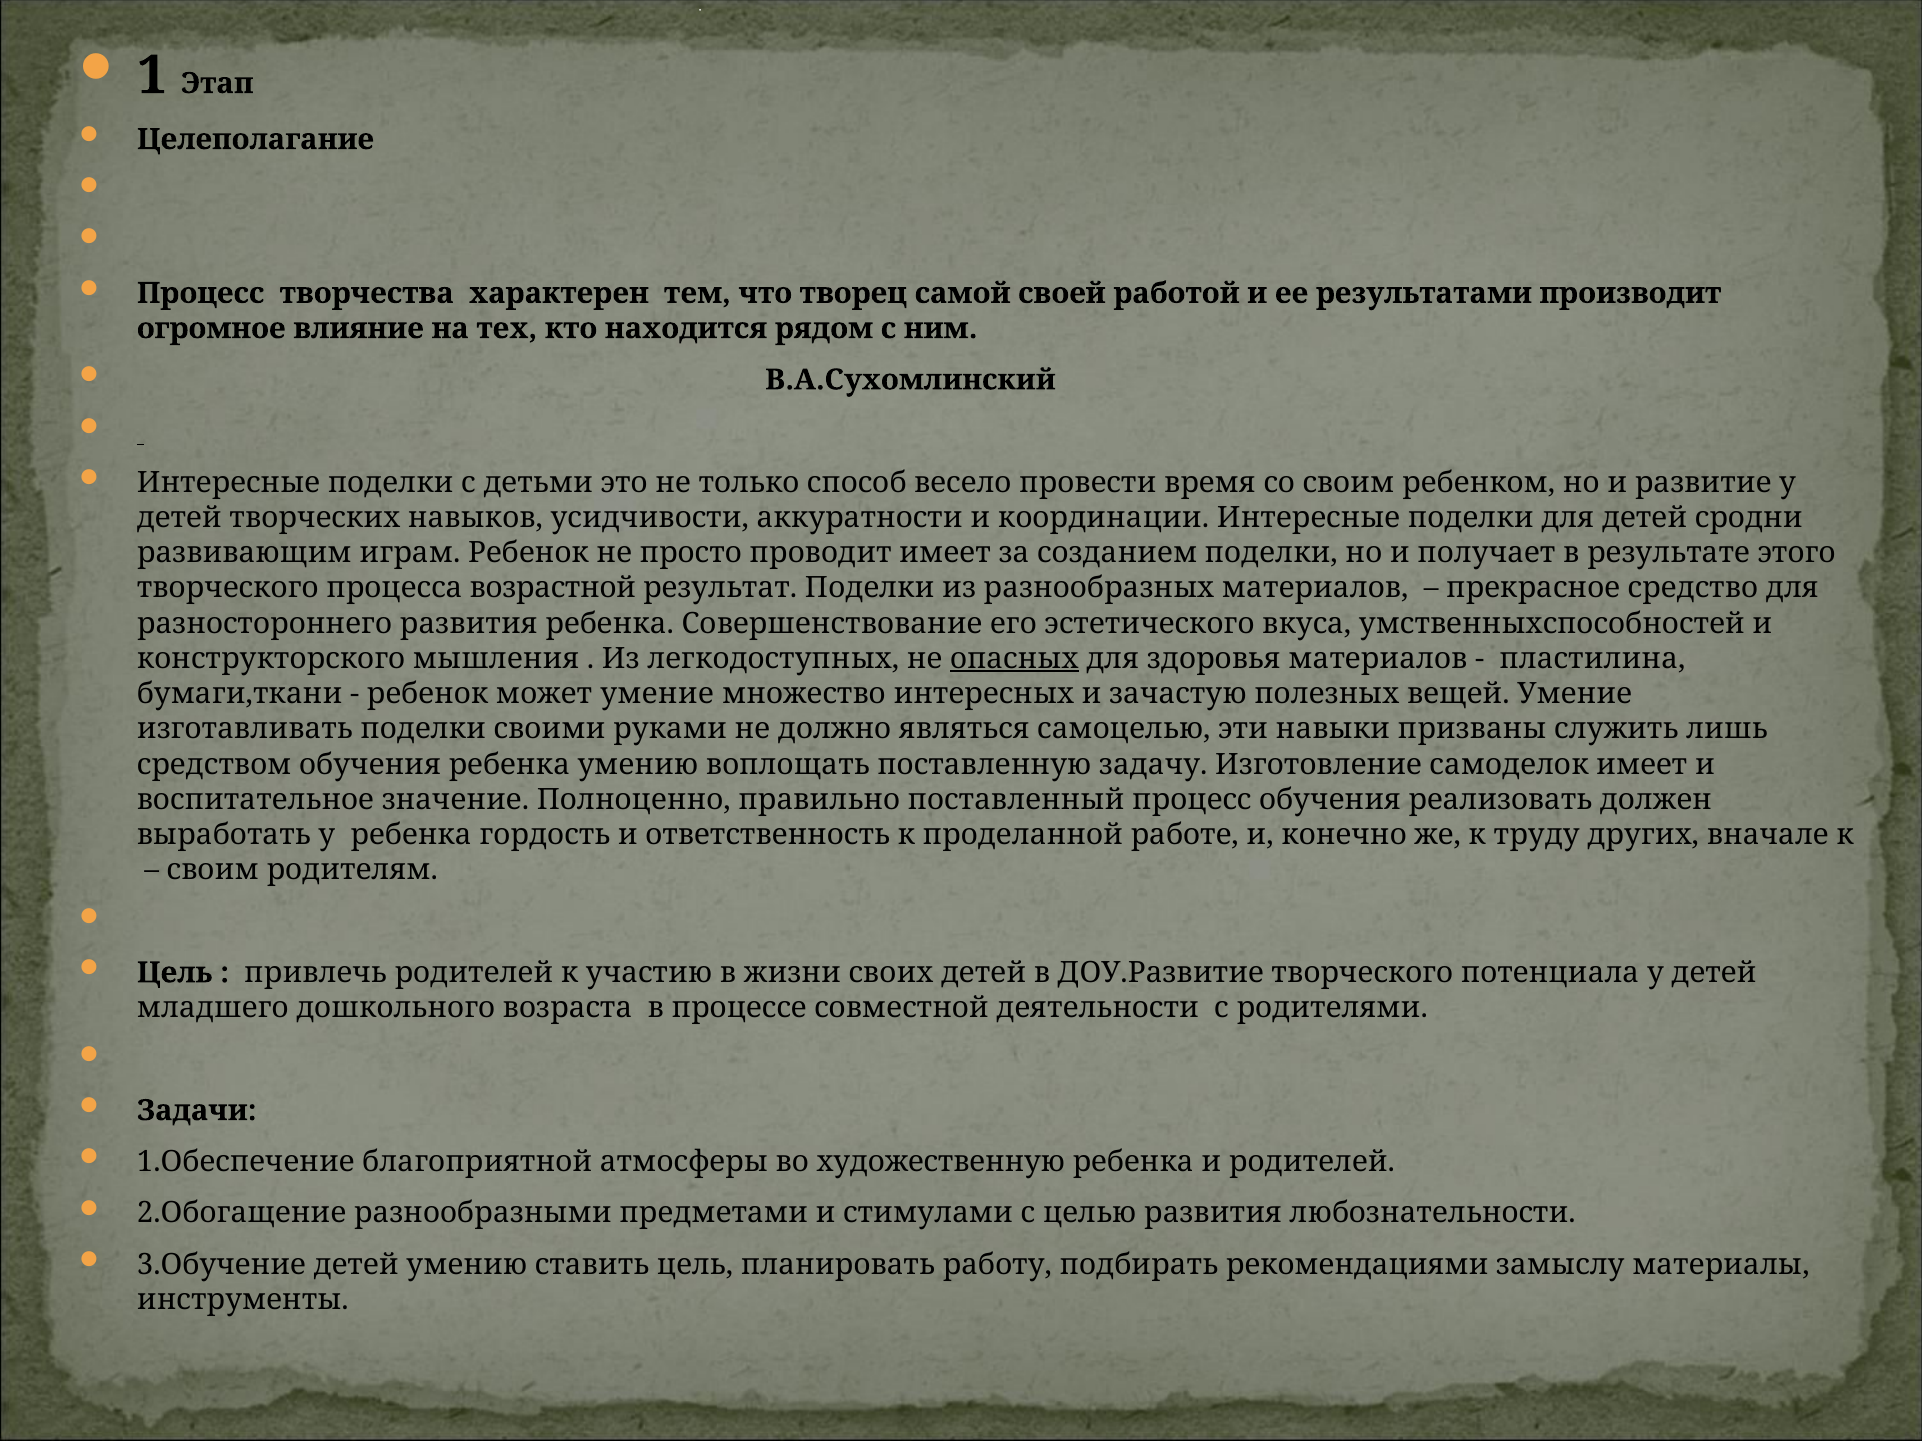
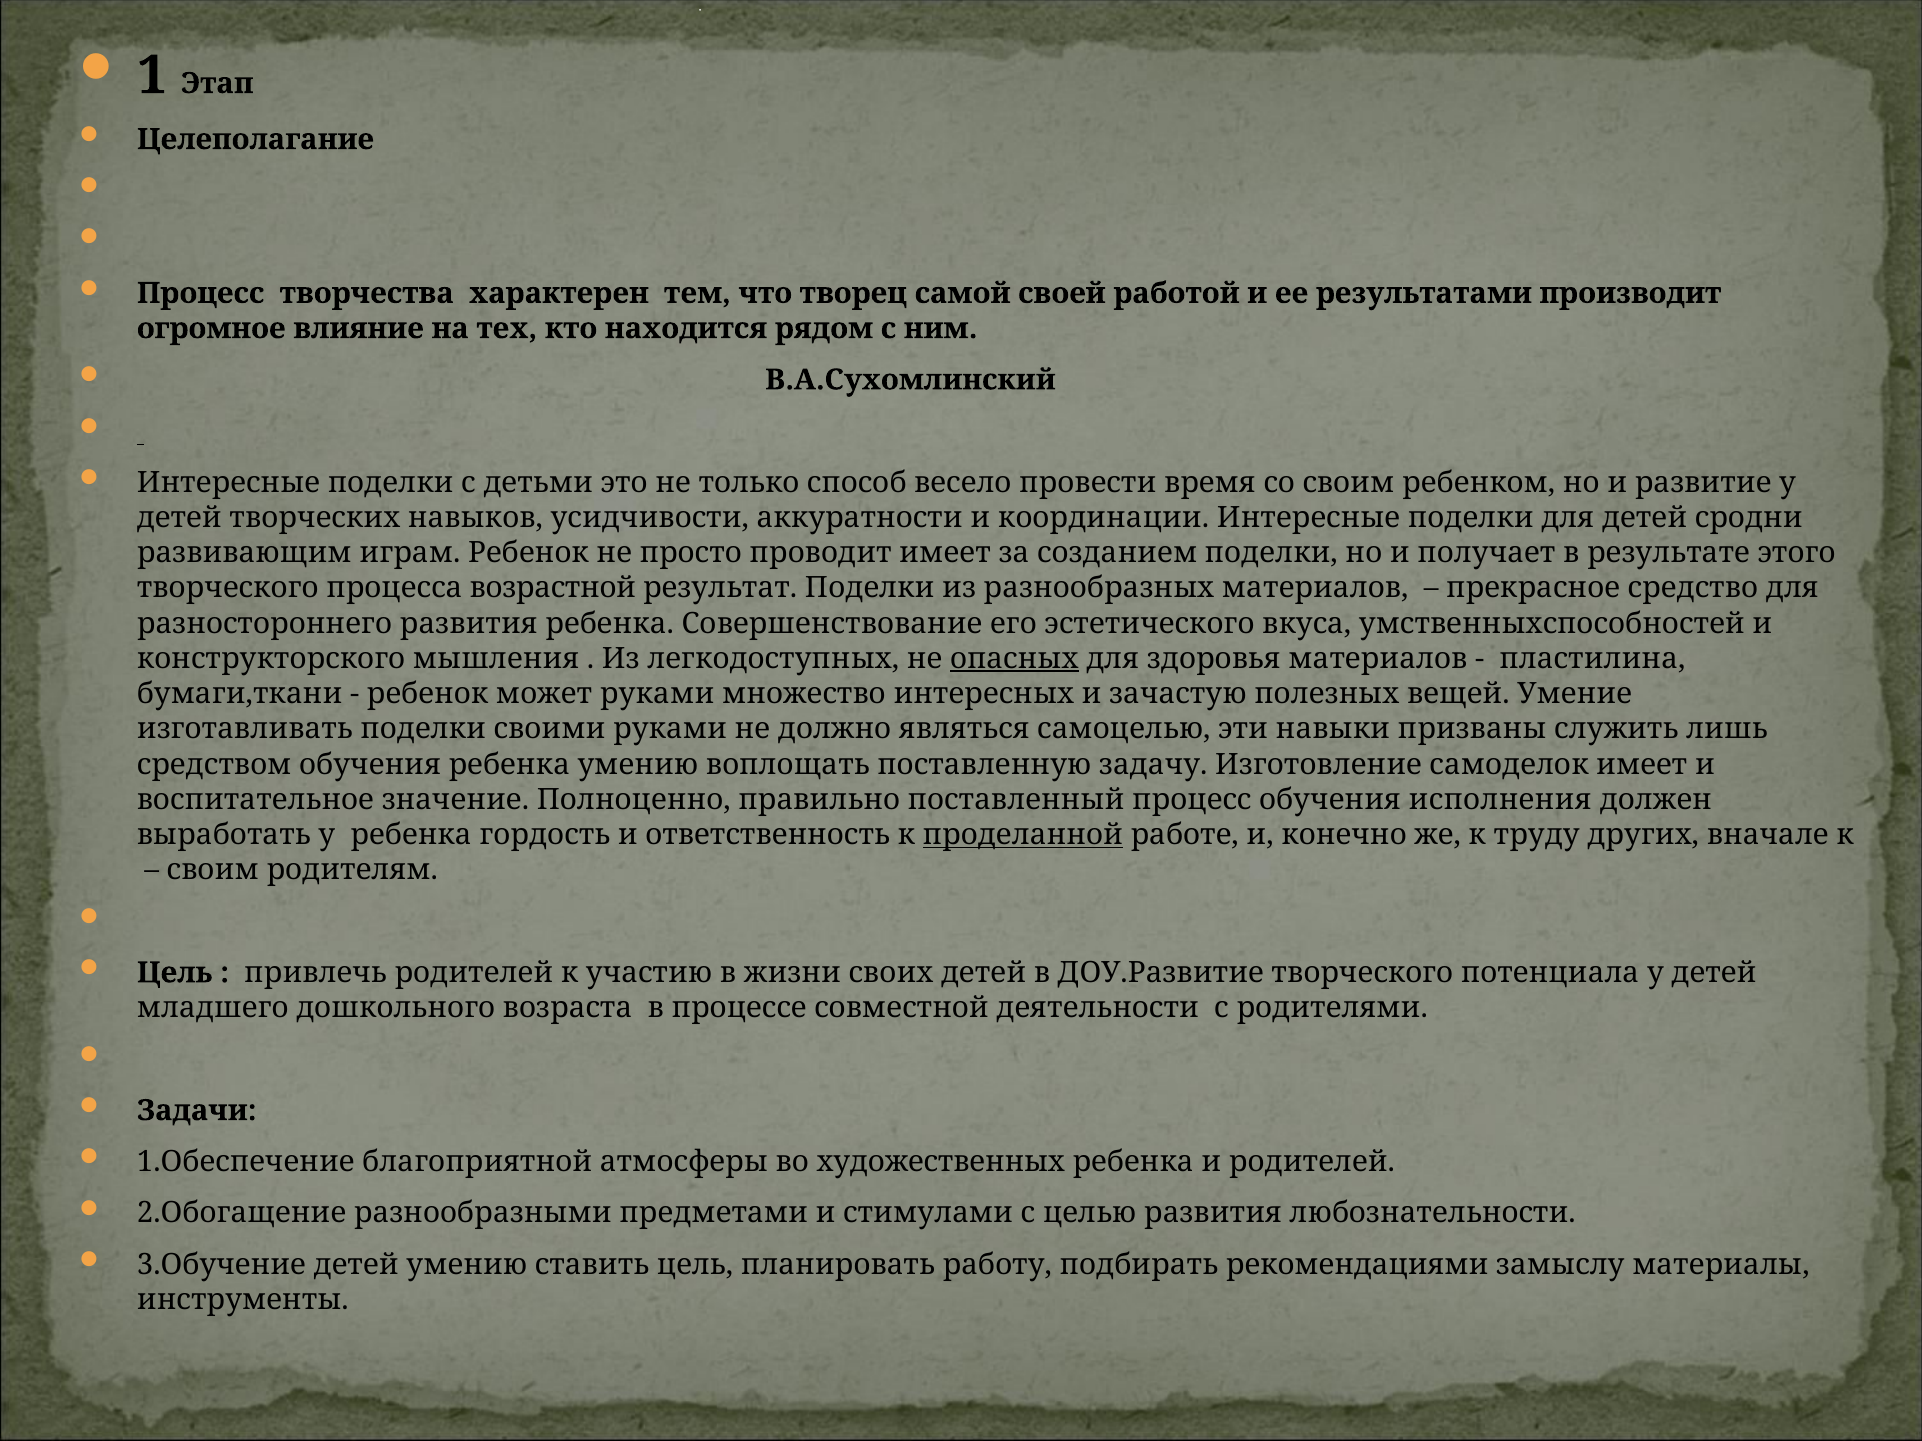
может умение: умение -> руками
реализовать: реализовать -> исполнения
проделанной underline: none -> present
художественную: художественную -> художественных
